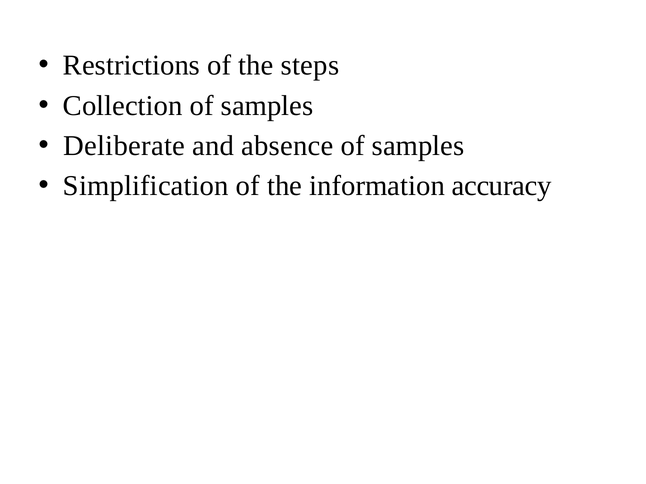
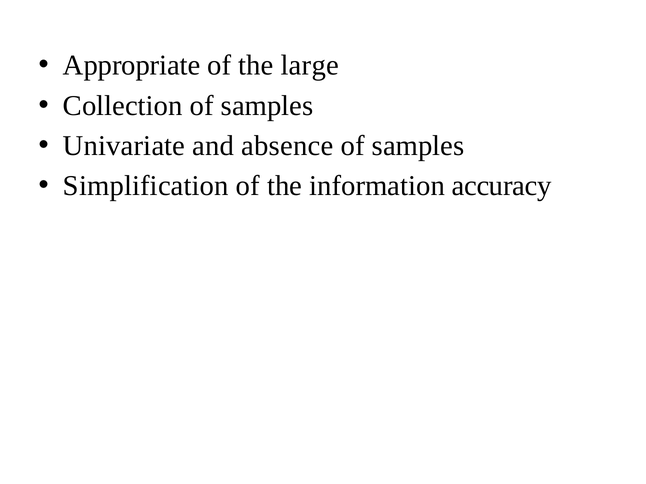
Restrictions: Restrictions -> Appropriate
steps: steps -> large
Deliberate: Deliberate -> Univariate
